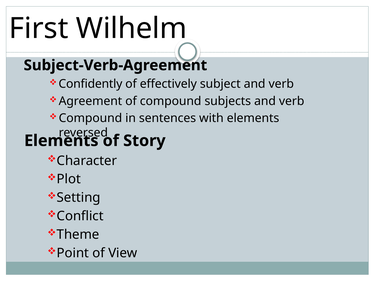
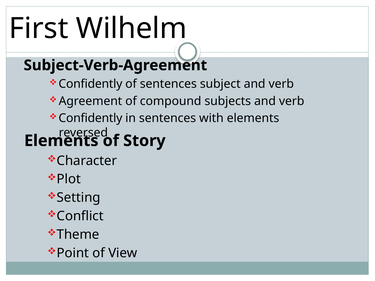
of effectively: effectively -> sentences
Compound at (90, 118): Compound -> Confidently
